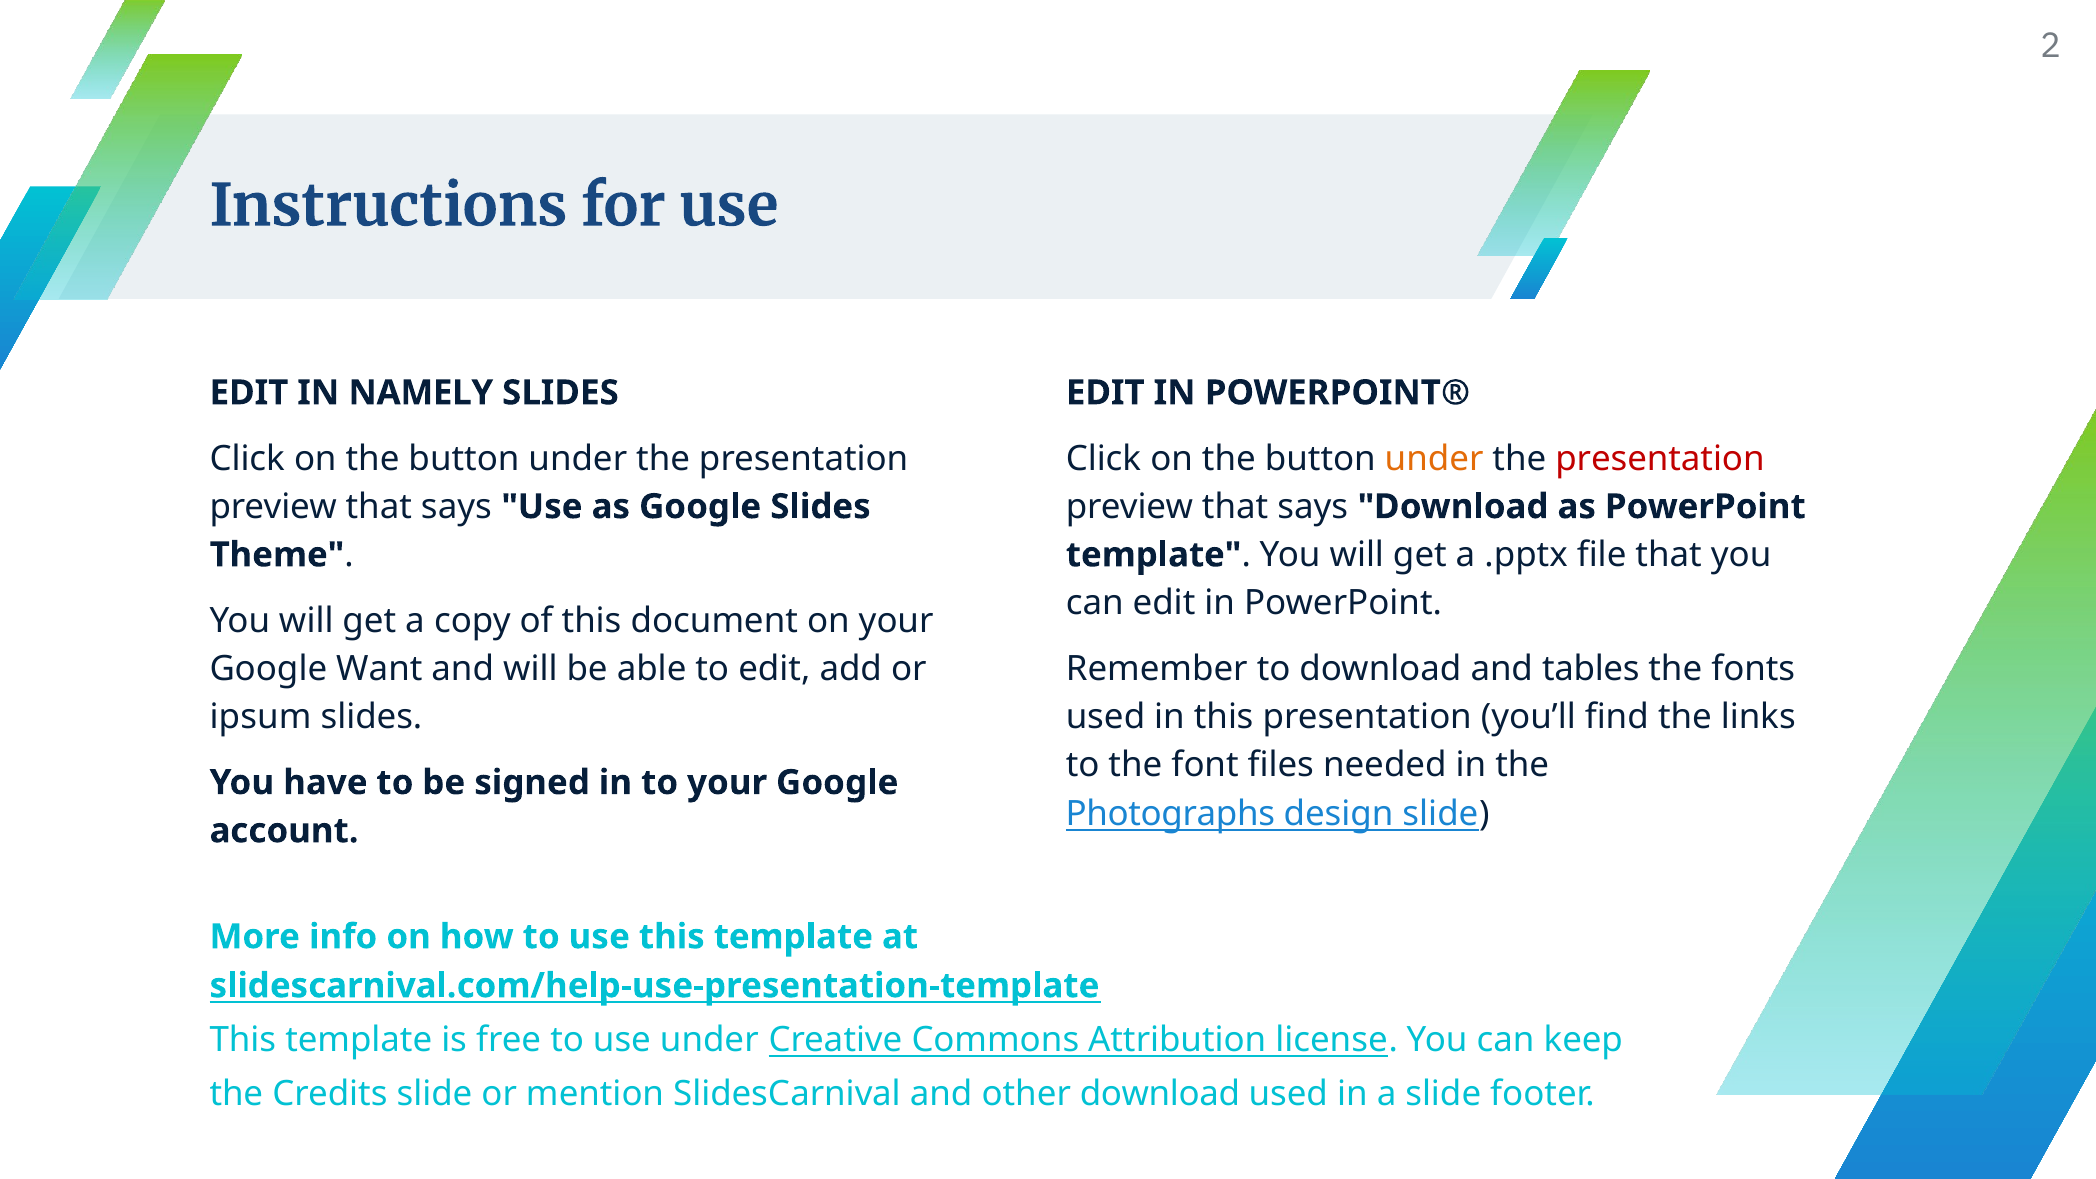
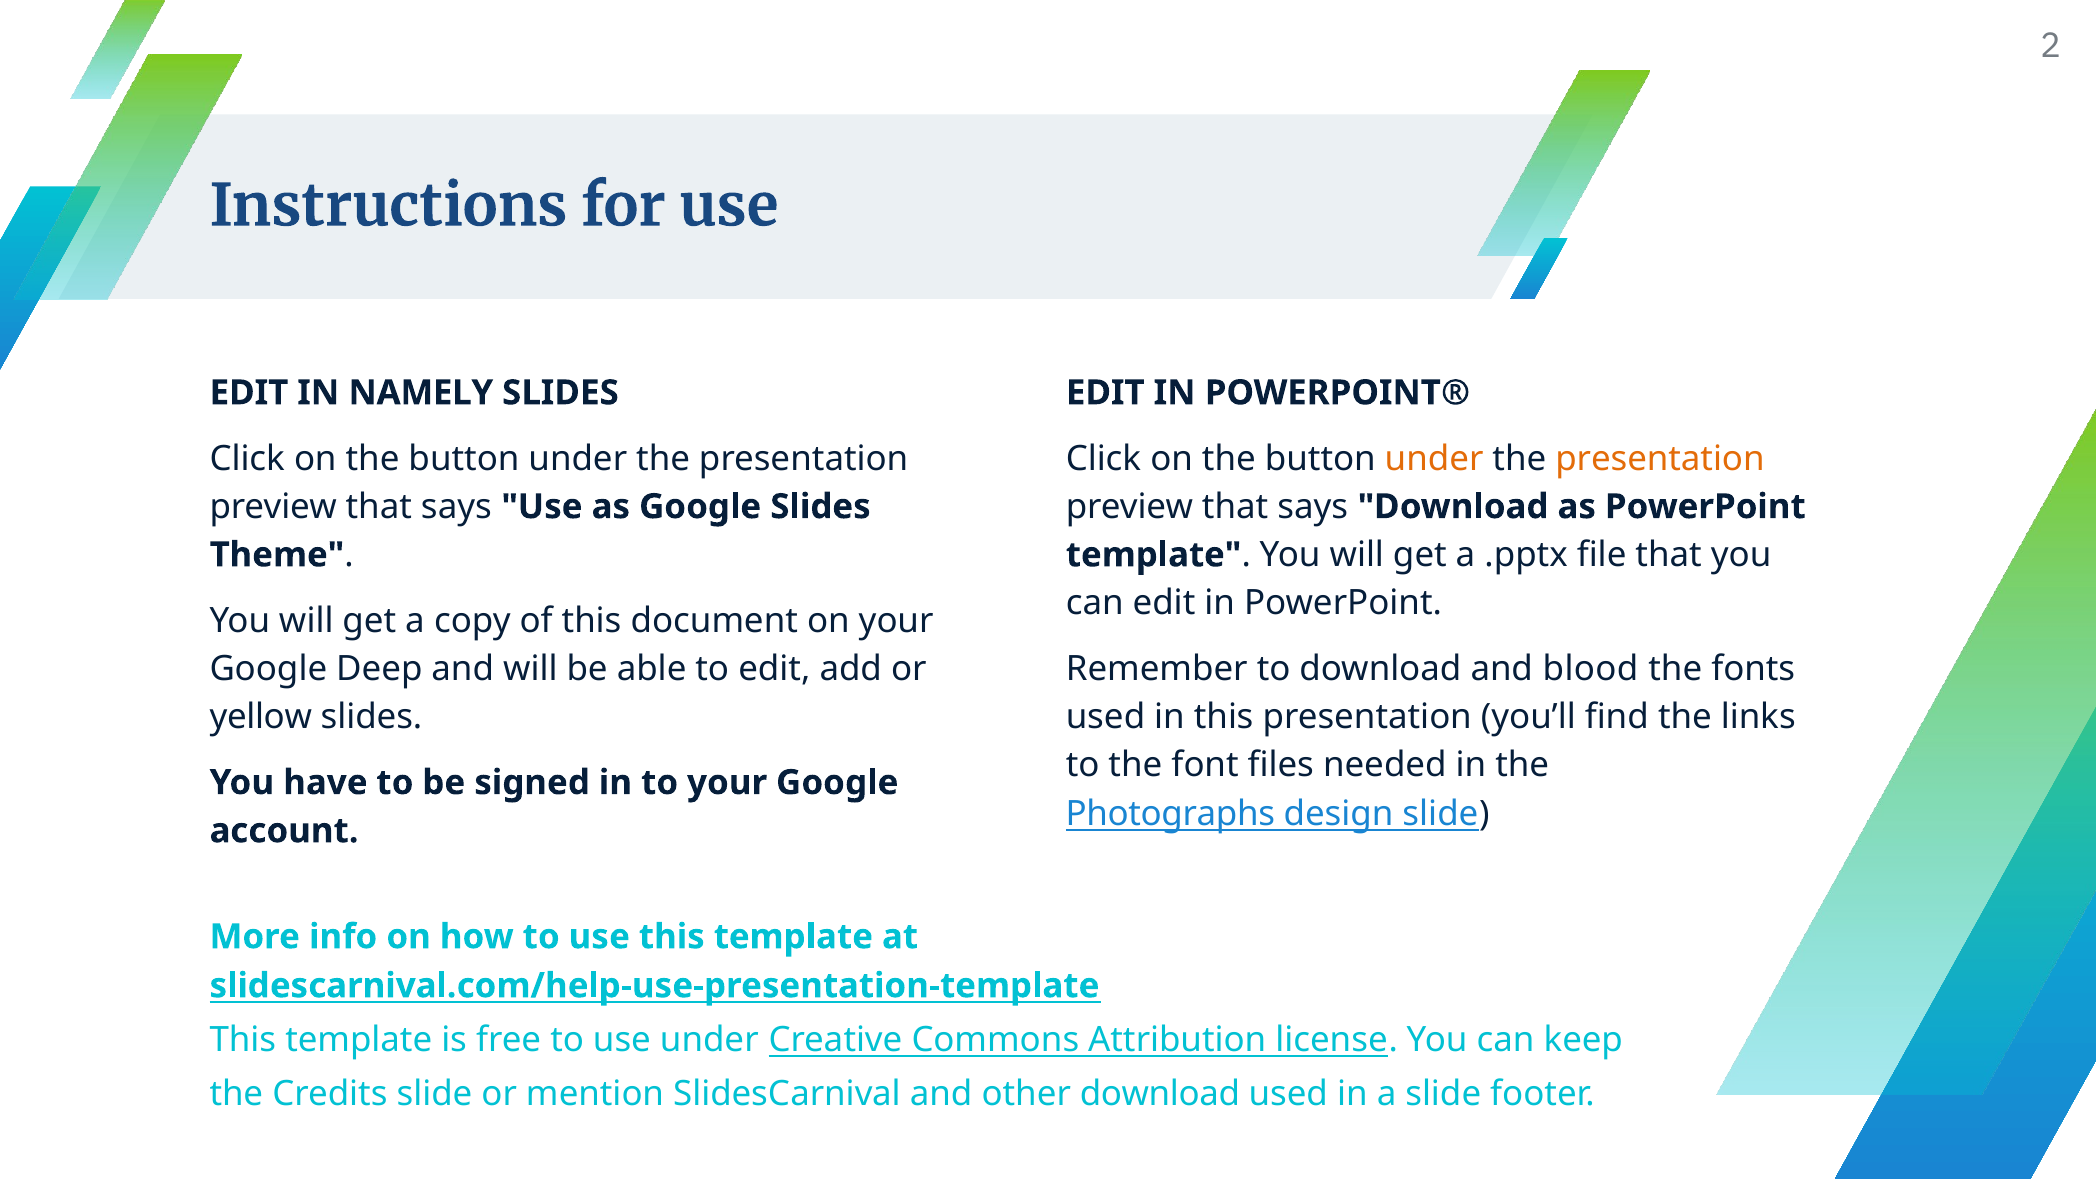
presentation at (1660, 459) colour: red -> orange
Want: Want -> Deep
tables: tables -> blood
ipsum: ipsum -> yellow
